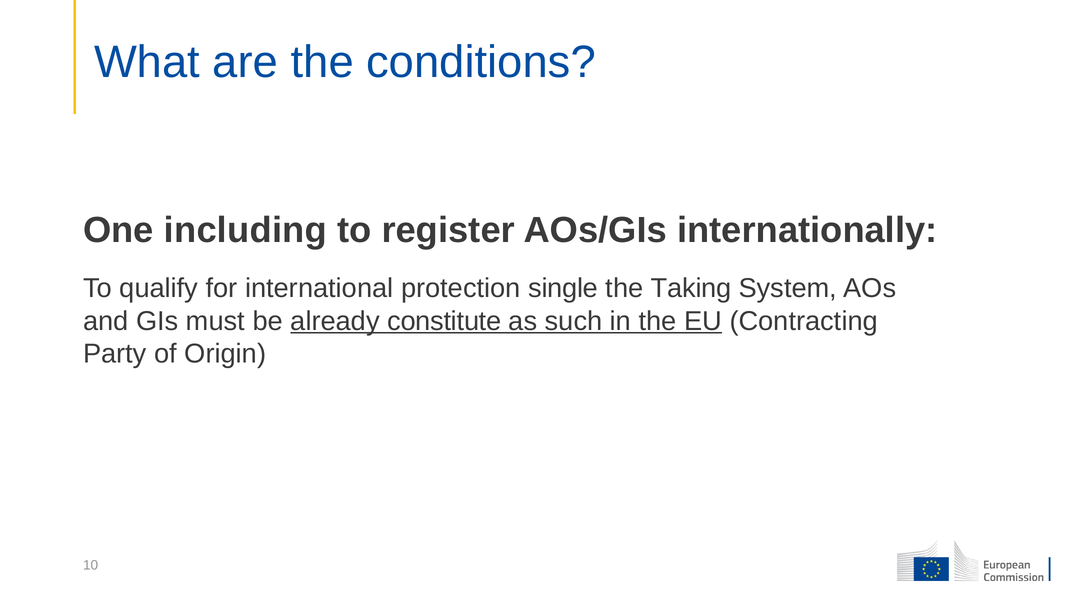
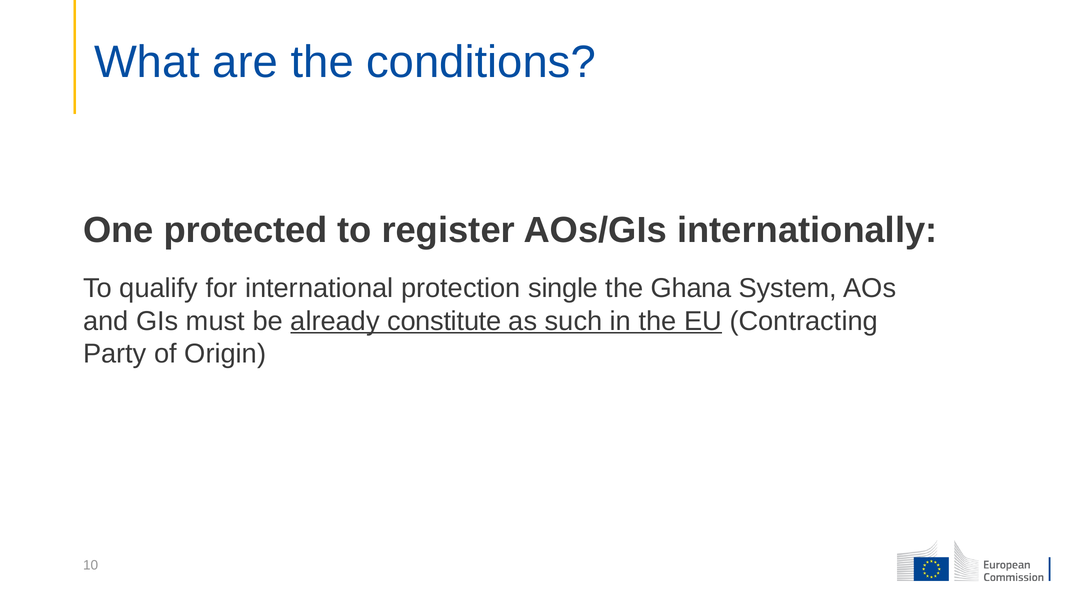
including: including -> protected
Taking: Taking -> Ghana
